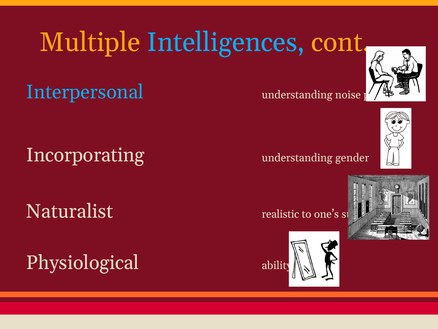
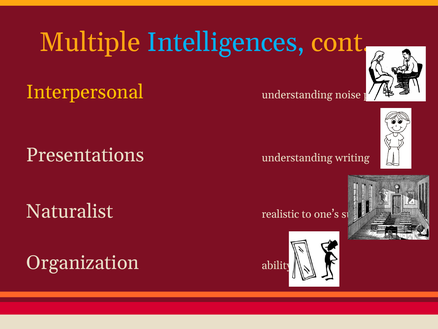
Interpersonal colour: light blue -> yellow
Incorporating: Incorporating -> Presentations
gender: gender -> writing
Physiological: Physiological -> Organization
